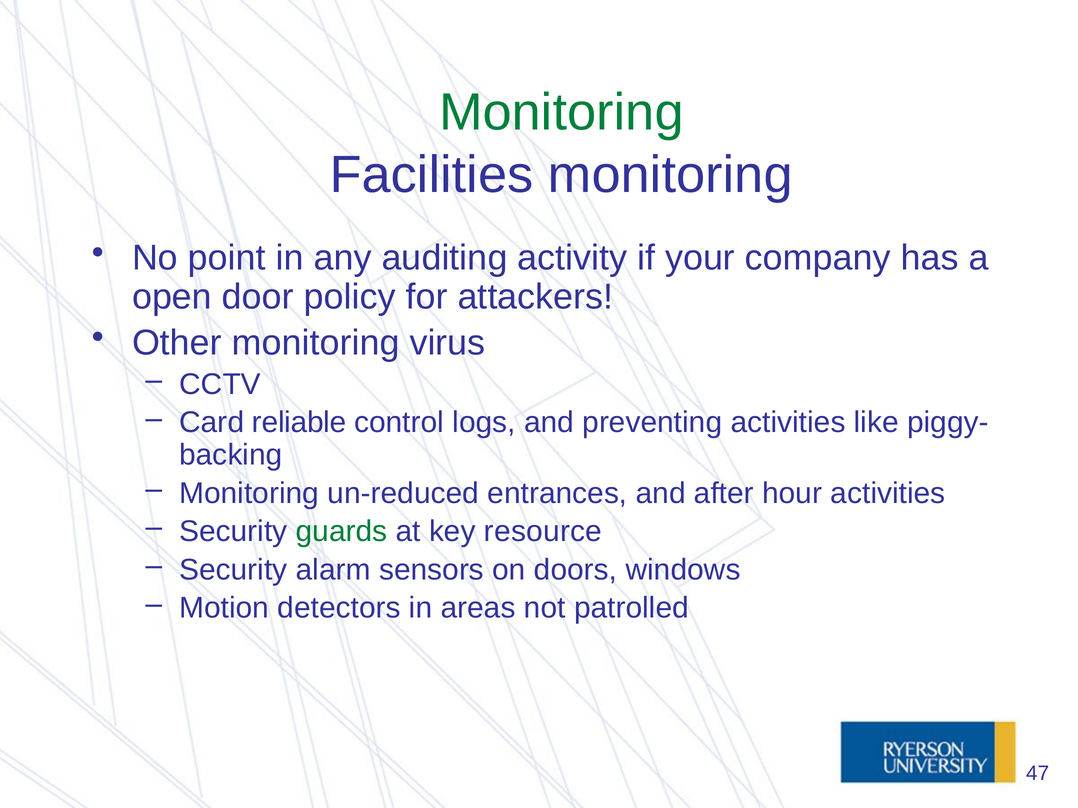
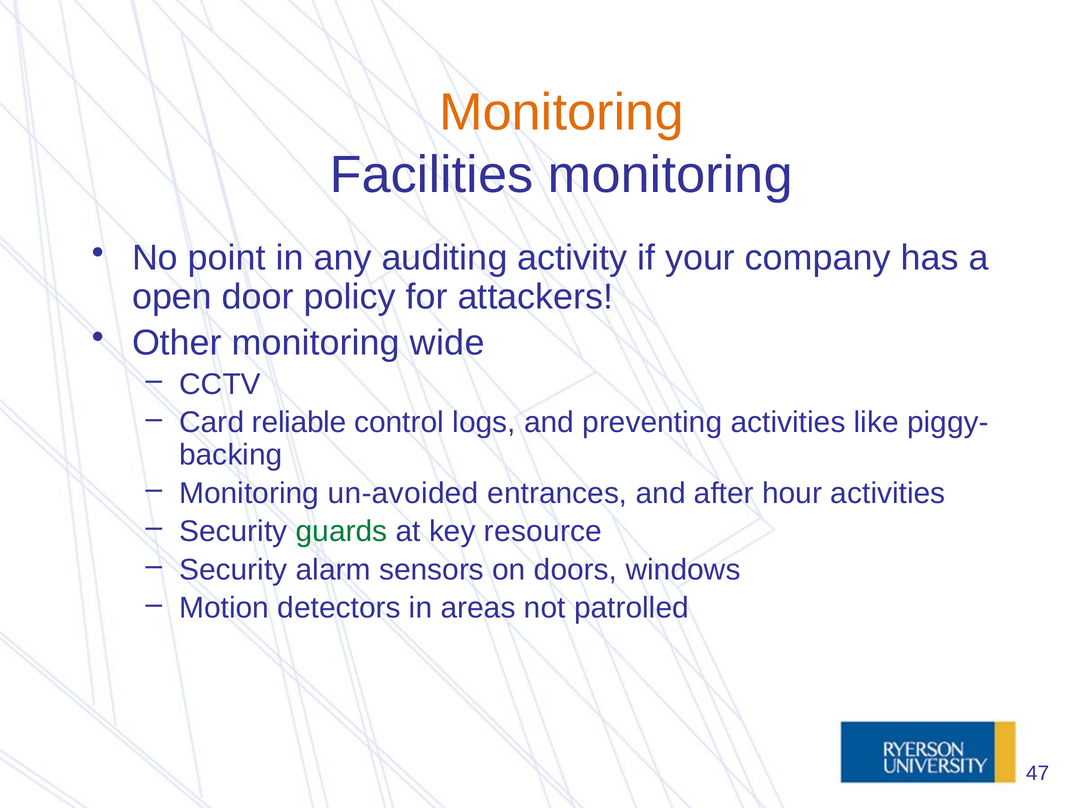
Monitoring at (561, 112) colour: green -> orange
virus: virus -> wide
un-reduced: un-reduced -> un-avoided
